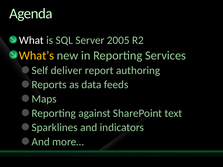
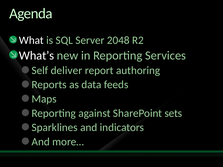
2005: 2005 -> 2048
What’s colour: yellow -> white
text: text -> sets
